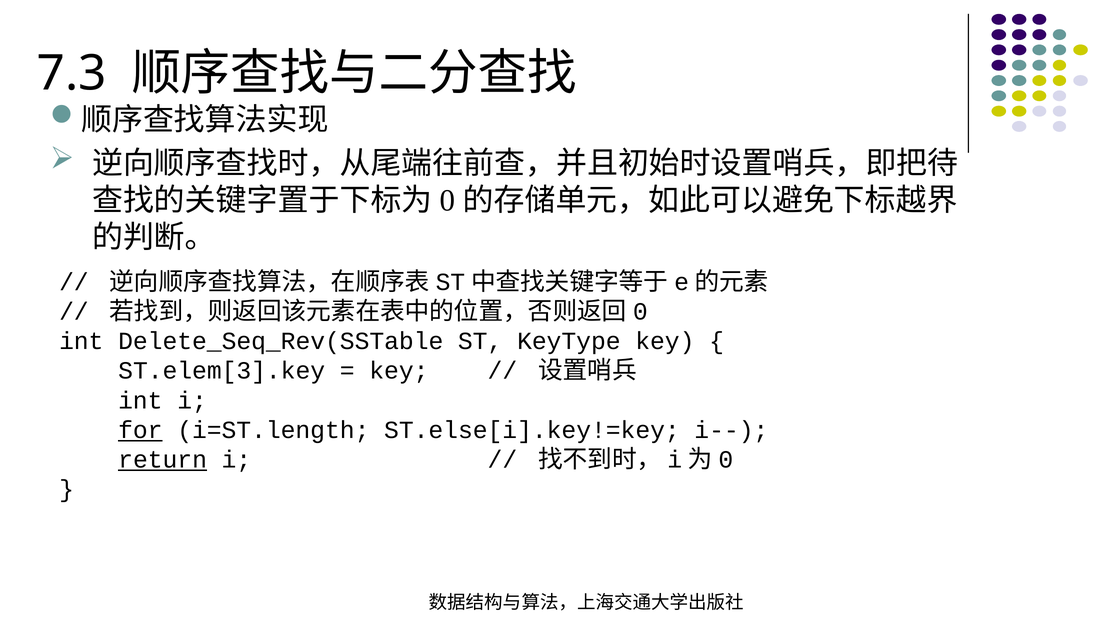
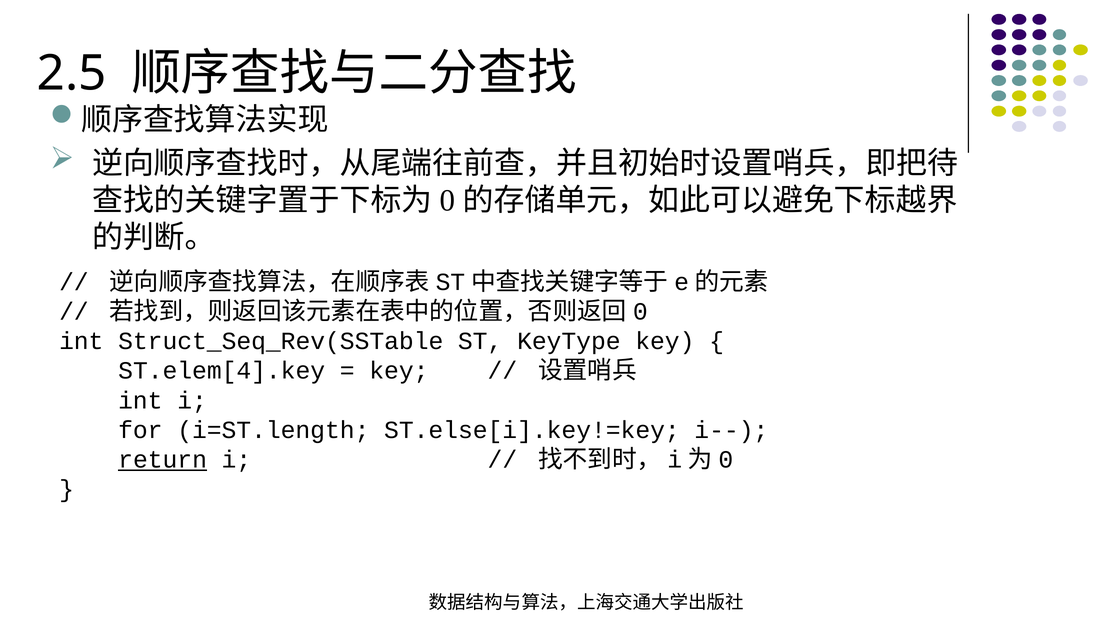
7.3: 7.3 -> 2.5
Delete_Seq_Rev(SSTable: Delete_Seq_Rev(SSTable -> Struct_Seq_Rev(SSTable
ST.elem[3].key: ST.elem[3].key -> ST.elem[4].key
for underline: present -> none
